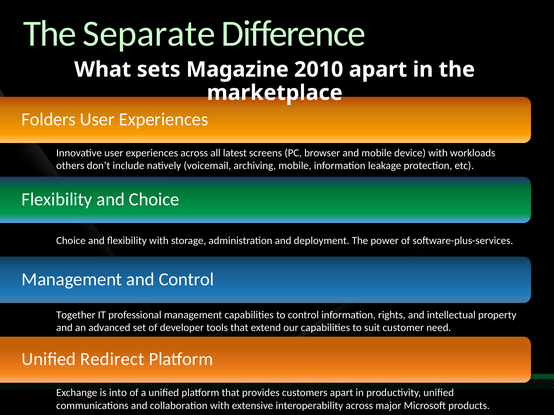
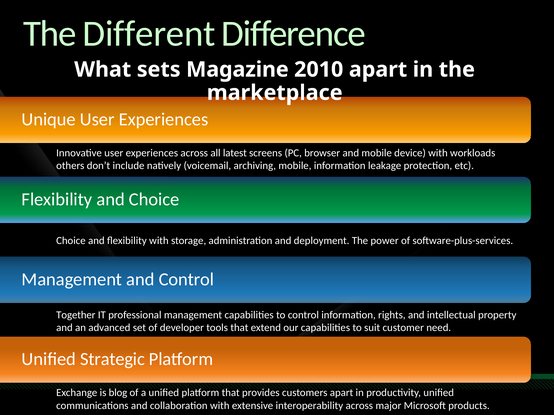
Separate: Separate -> Different
Folders: Folders -> Unique
Redirect: Redirect -> Strategic
into: into -> blog
